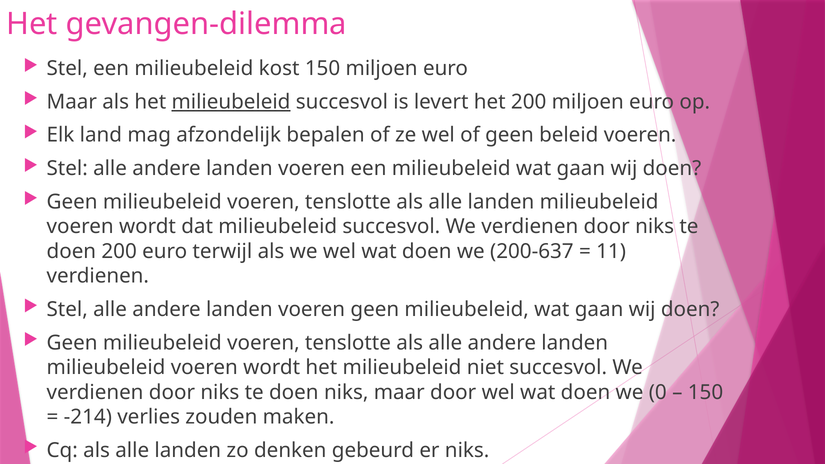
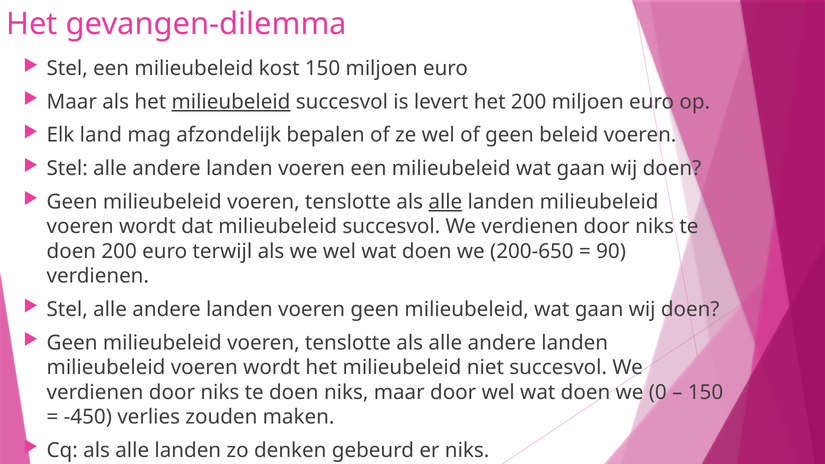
alle at (445, 202) underline: none -> present
200-637: 200-637 -> 200-650
11: 11 -> 90
-214: -214 -> -450
